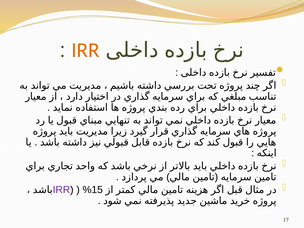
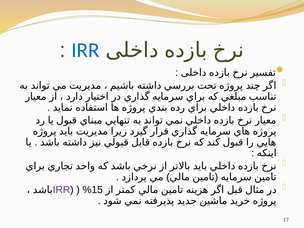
IRR at (85, 50) colour: orange -> blue
